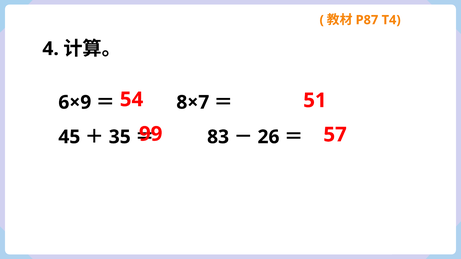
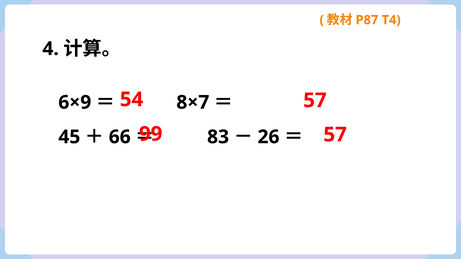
54 51: 51 -> 57
35: 35 -> 66
